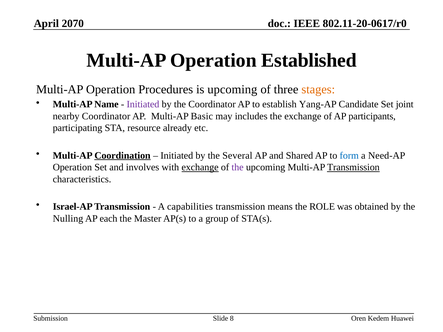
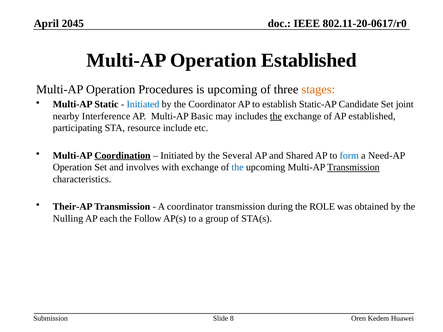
2070: 2070 -> 2045
Name: Name -> Static
Initiated at (143, 104) colour: purple -> blue
Yang-AP: Yang-AP -> Static-AP
nearby Coordinator: Coordinator -> Interference
the at (276, 116) underline: none -> present
AP participants: participants -> established
already: already -> include
exchange at (200, 167) underline: present -> none
the at (238, 167) colour: purple -> blue
Israel-AP: Israel-AP -> Their-AP
A capabilities: capabilities -> coordinator
means: means -> during
Master: Master -> Follow
